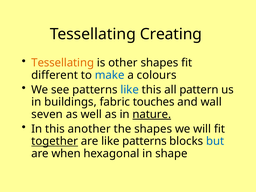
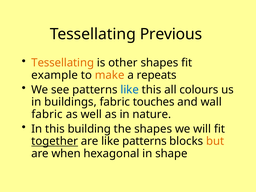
Creating: Creating -> Previous
different: different -> example
make colour: blue -> orange
colours: colours -> repeats
pattern: pattern -> colours
seven at (47, 114): seven -> fabric
nature underline: present -> none
another: another -> building
but colour: blue -> orange
